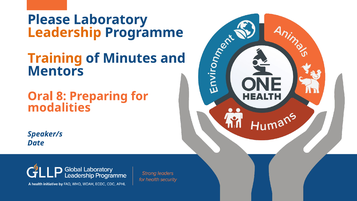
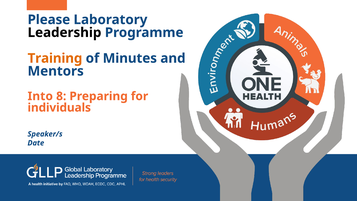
Leadership colour: orange -> black
Oral: Oral -> Into
modalities: modalities -> individuals
